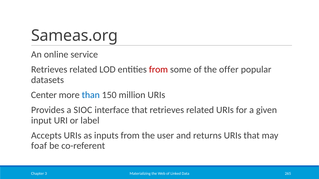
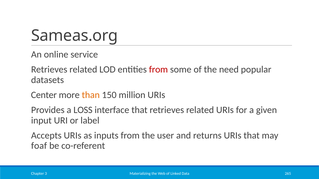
offer: offer -> need
than colour: blue -> orange
SIOC: SIOC -> LOSS
